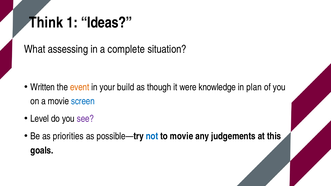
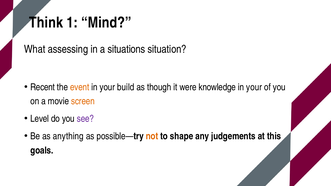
Ideas: Ideas -> Mind
complete: complete -> situations
Written: Written -> Recent
plan at (254, 87): plan -> your
screen colour: blue -> orange
priorities: priorities -> anything
not colour: blue -> orange
to movie: movie -> shape
